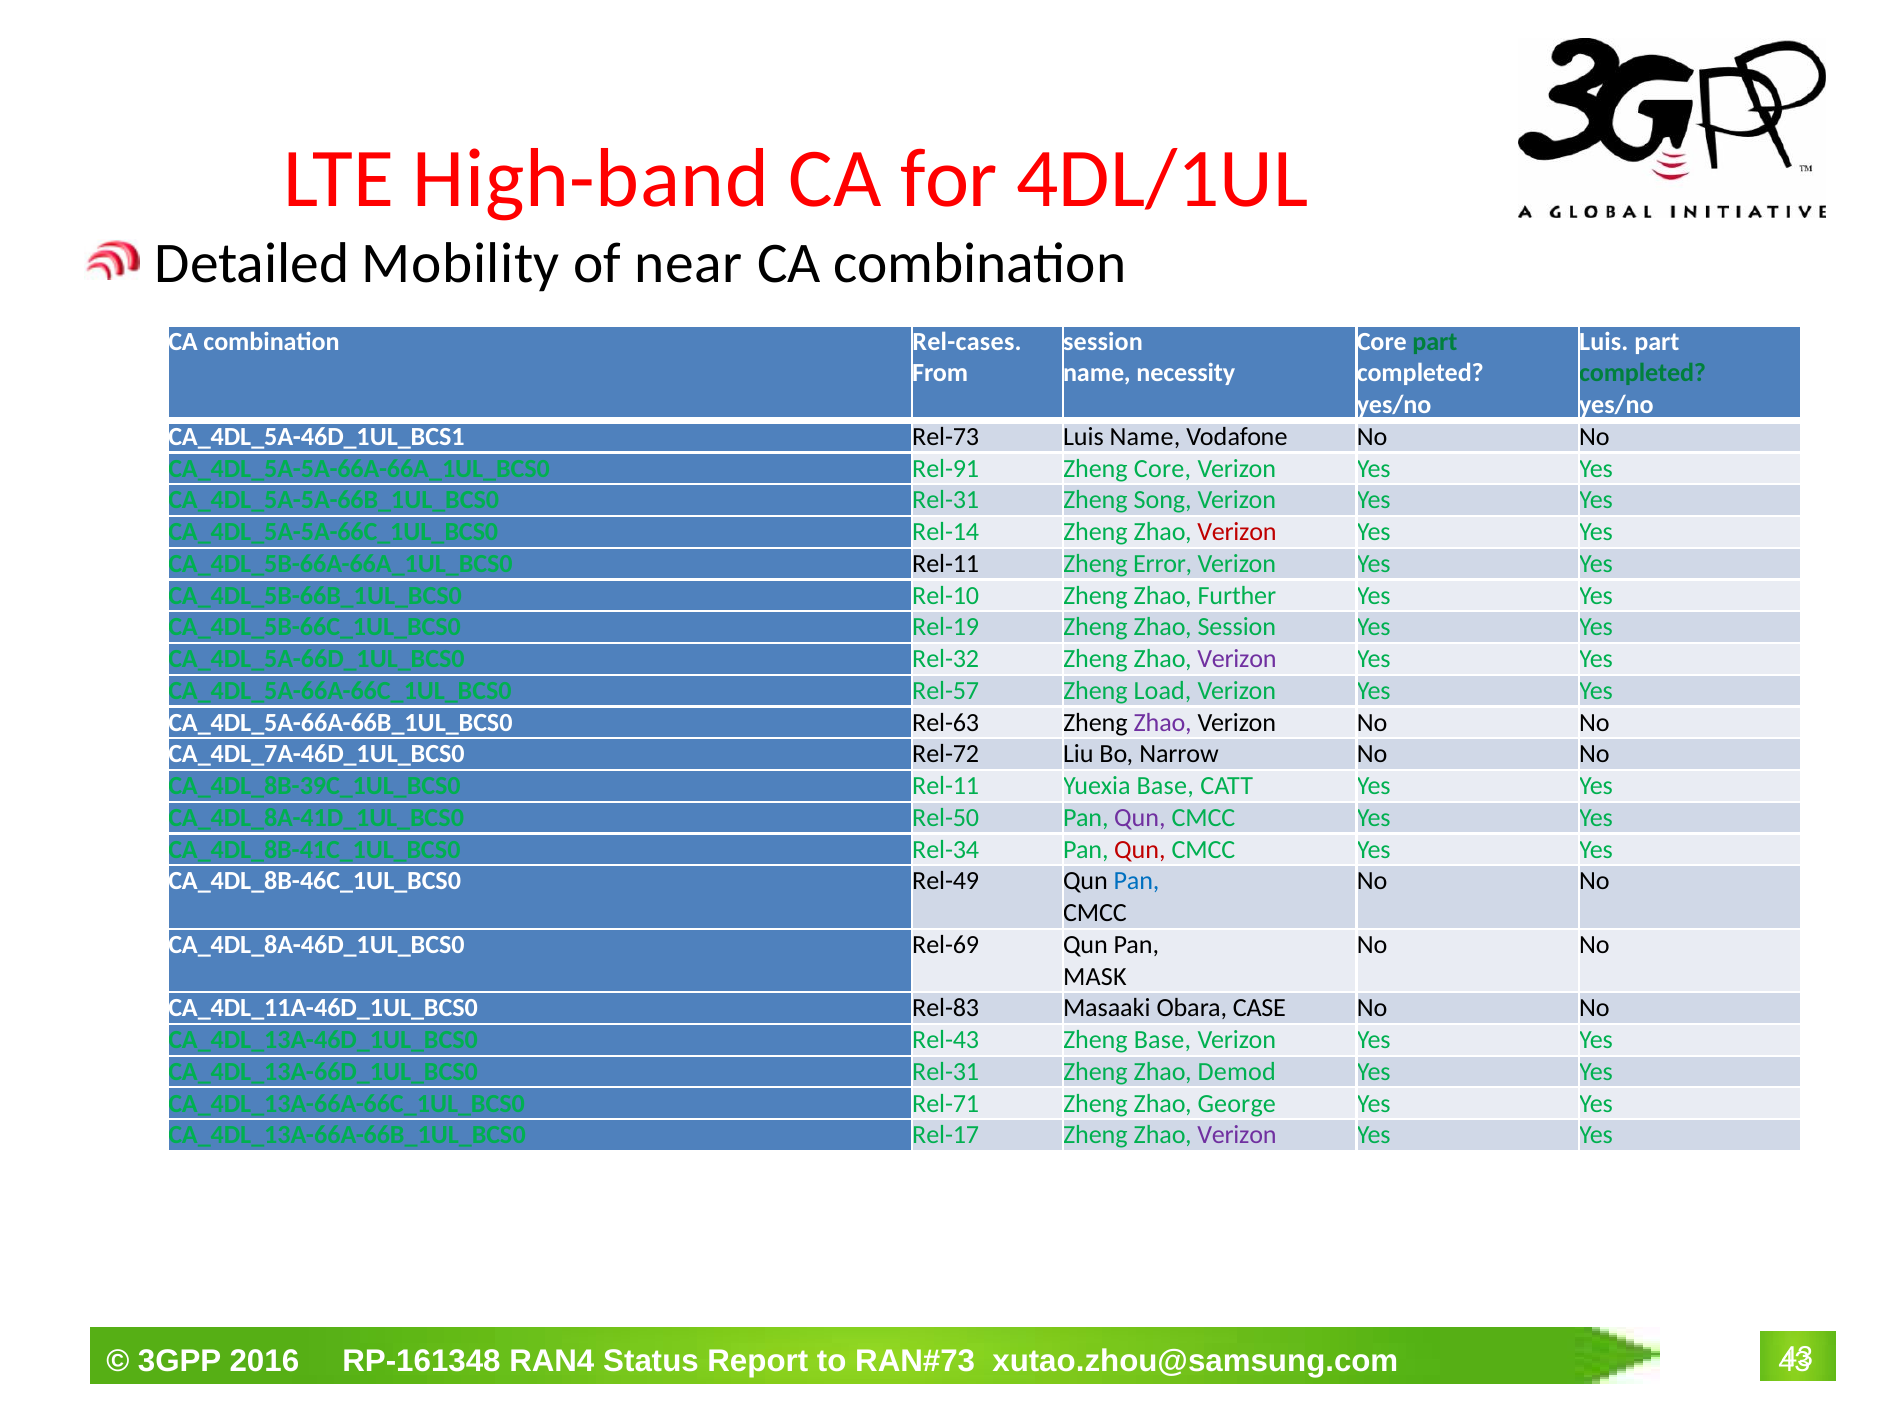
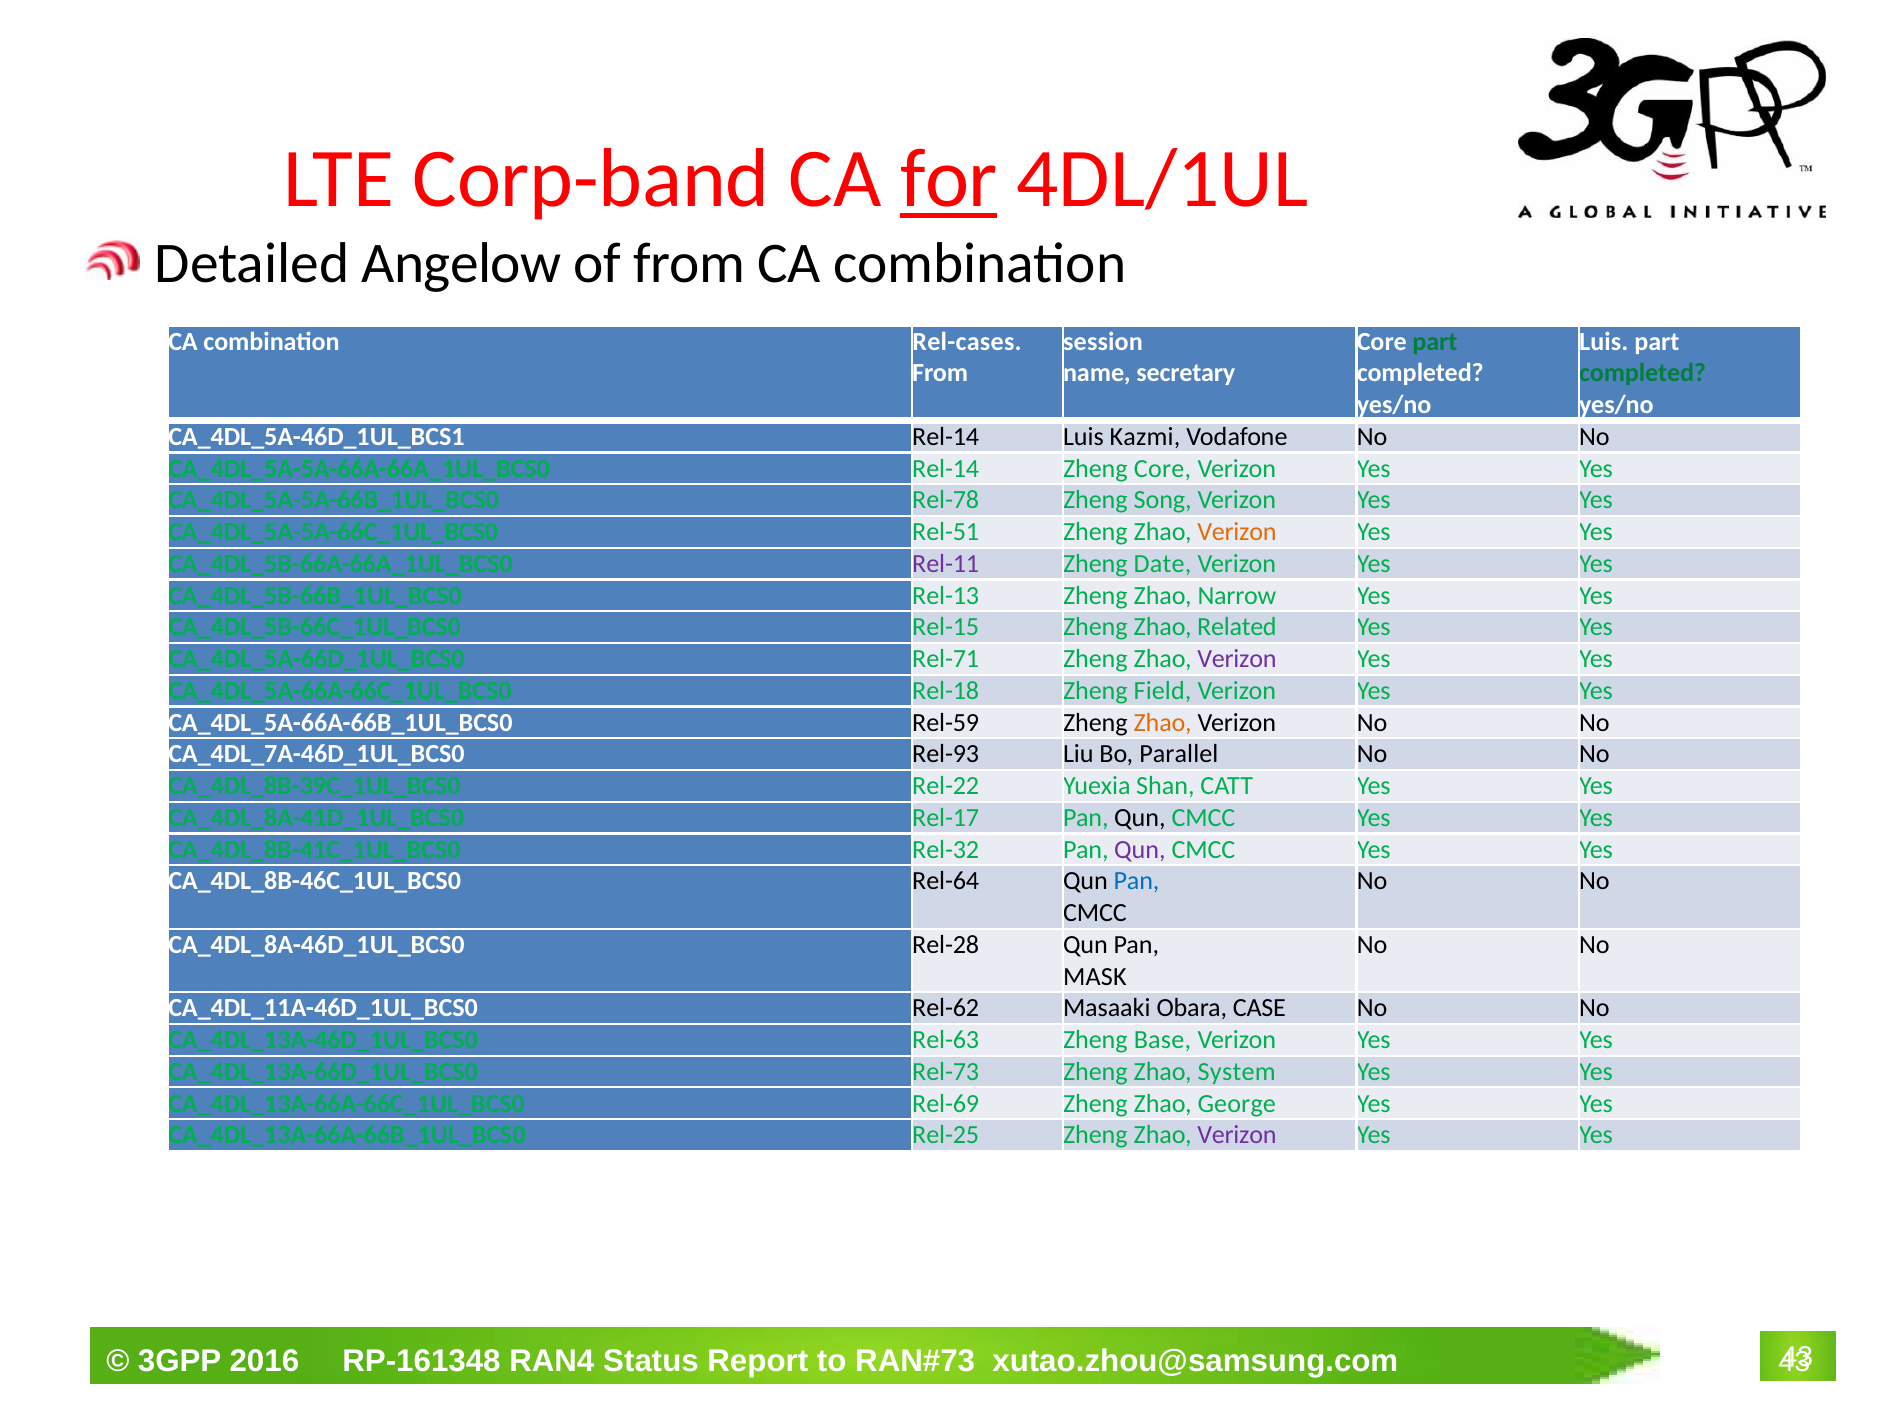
High-band: High-band -> Corp-band
for underline: none -> present
Mobility: Mobility -> Angelow
of near: near -> from
necessity: necessity -> secretary
Rel-73 at (946, 437): Rel-73 -> Rel-14
Luis Name: Name -> Kazmi
Rel-91 at (946, 469): Rel-91 -> Rel-14
Rel-31 at (946, 500): Rel-31 -> Rel-78
Rel-14: Rel-14 -> Rel-51
Verizon at (1237, 532) colour: red -> orange
Rel-11 at (946, 564) colour: black -> purple
Error: Error -> Date
Rel-10: Rel-10 -> Rel-13
Further: Further -> Narrow
Rel-19: Rel-19 -> Rel-15
Zhao Session: Session -> Related
Rel-32: Rel-32 -> Rel-71
Rel-57: Rel-57 -> Rel-18
Load: Load -> Field
Rel-63: Rel-63 -> Rel-59
Zhao at (1163, 723) colour: purple -> orange
Rel-72: Rel-72 -> Rel-93
Narrow: Narrow -> Parallel
Rel-11 at (946, 786): Rel-11 -> Rel-22
Yuexia Base: Base -> Shan
Rel-50: Rel-50 -> Rel-17
Qun at (1140, 818) colour: purple -> black
Rel-34: Rel-34 -> Rel-32
Qun at (1140, 850) colour: red -> purple
Rel-49: Rel-49 -> Rel-64
Rel-69: Rel-69 -> Rel-28
Rel-83: Rel-83 -> Rel-62
Rel-43: Rel-43 -> Rel-63
Rel-31 at (946, 1072): Rel-31 -> Rel-73
Demod: Demod -> System
Rel-71: Rel-71 -> Rel-69
Rel-17: Rel-17 -> Rel-25
